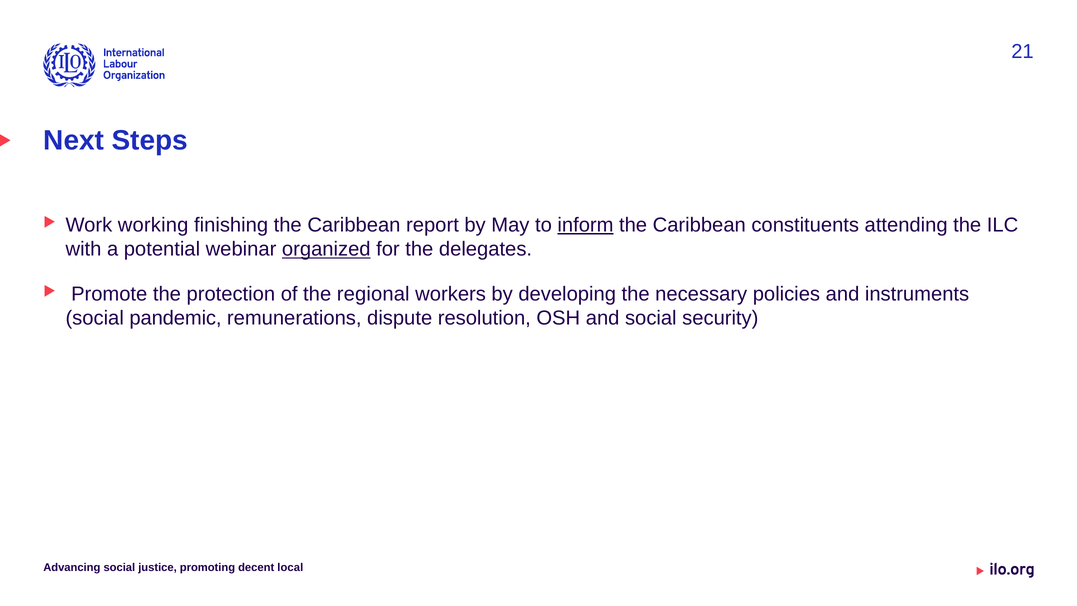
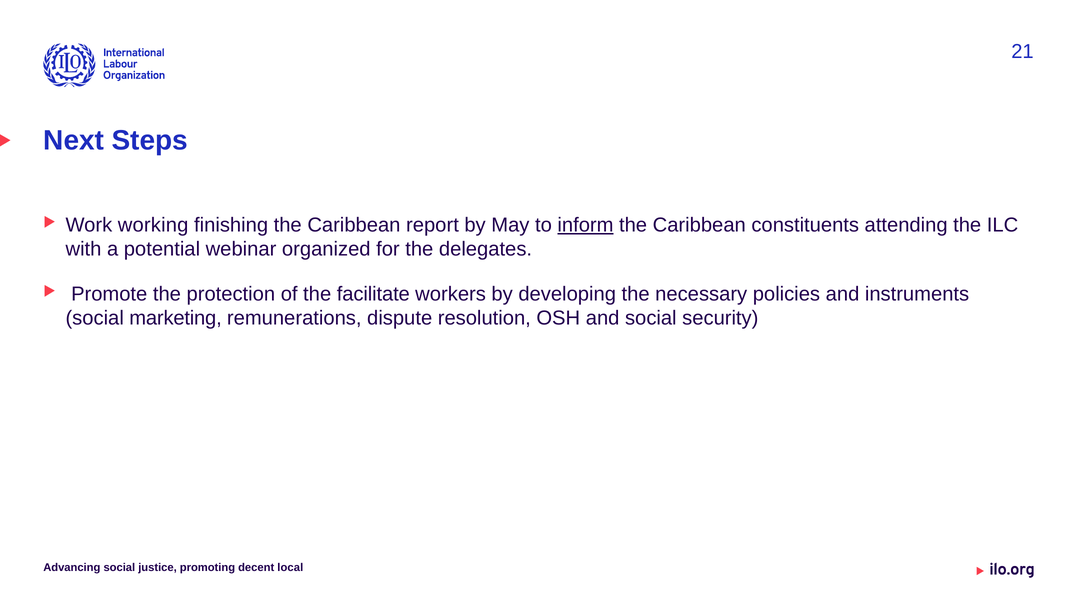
organized underline: present -> none
regional: regional -> facilitate
pandemic: pandemic -> marketing
